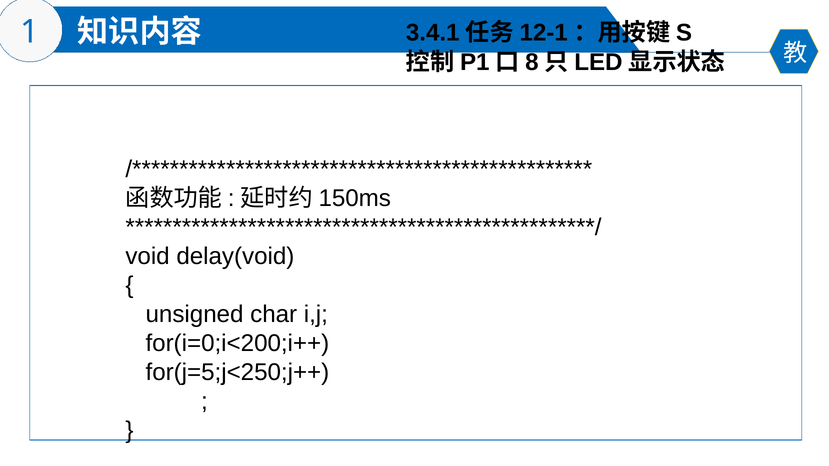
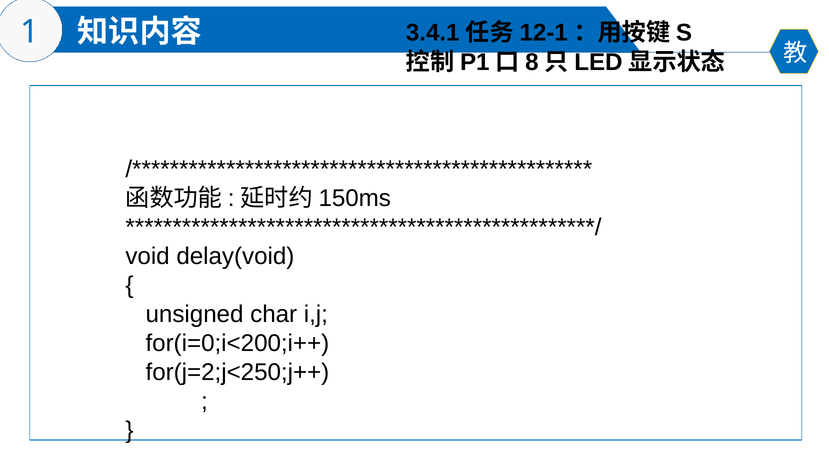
for(j=5;j<250;j++: for(j=5;j<250;j++ -> for(j=2;j<250;j++
